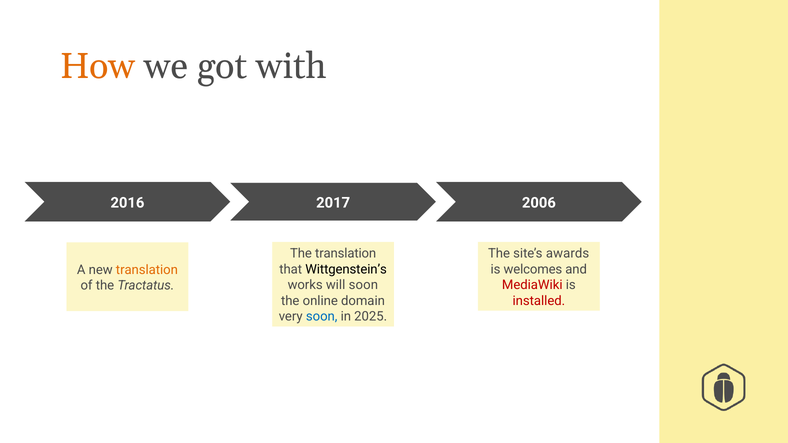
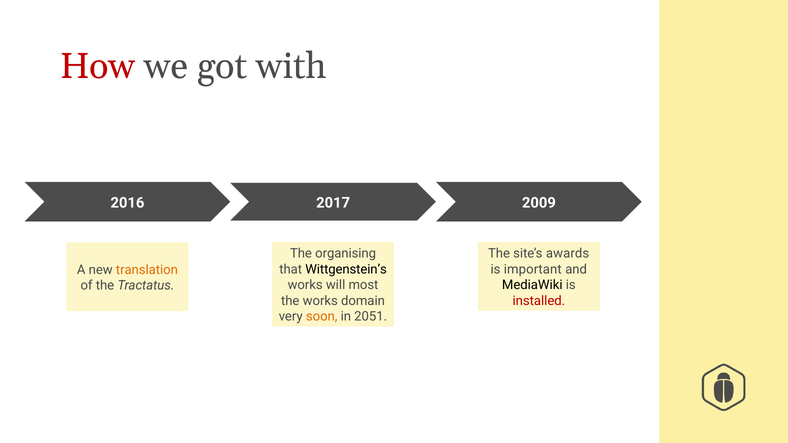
How colour: orange -> red
2006: 2006 -> 2009
The translation: translation -> organising
welcomes: welcomes -> important
will soon: soon -> most
MediaWiki colour: red -> black
the online: online -> works
soon at (322, 317) colour: blue -> orange
2025: 2025 -> 2051
